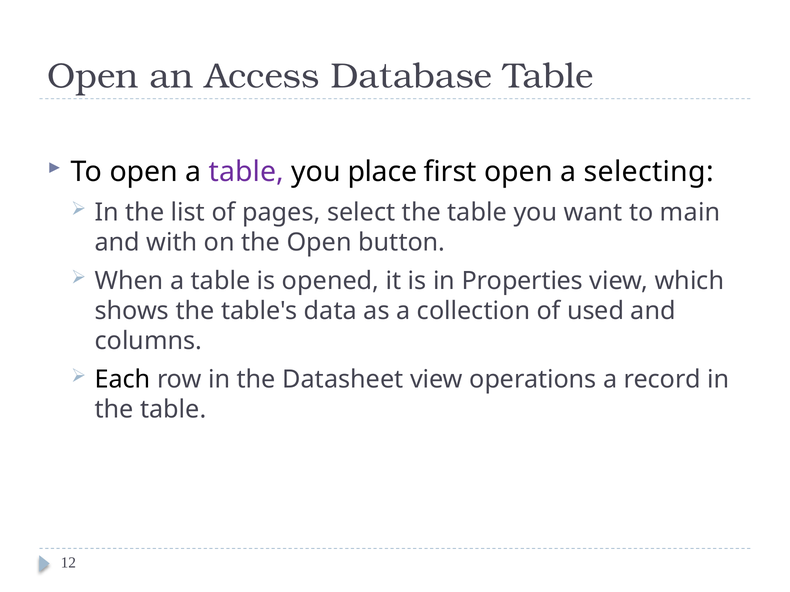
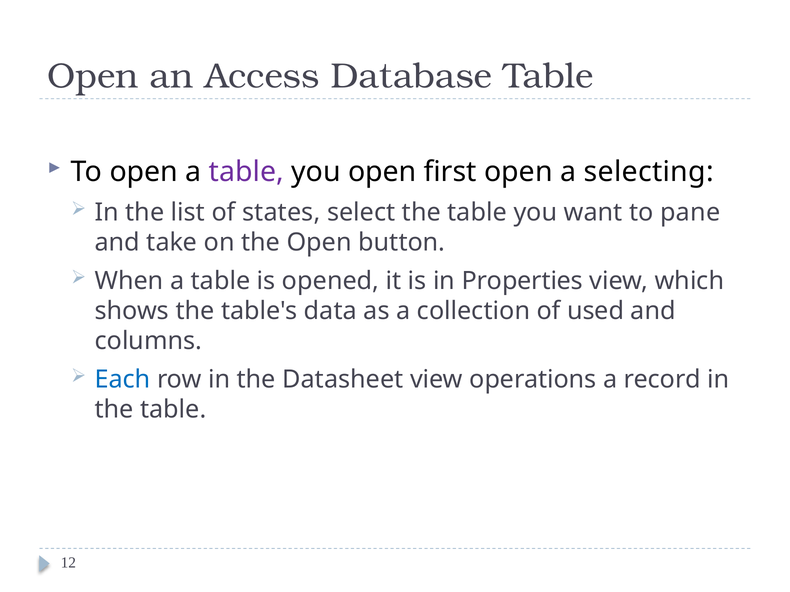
you place: place -> open
pages: pages -> states
main: main -> pane
with: with -> take
Each colour: black -> blue
